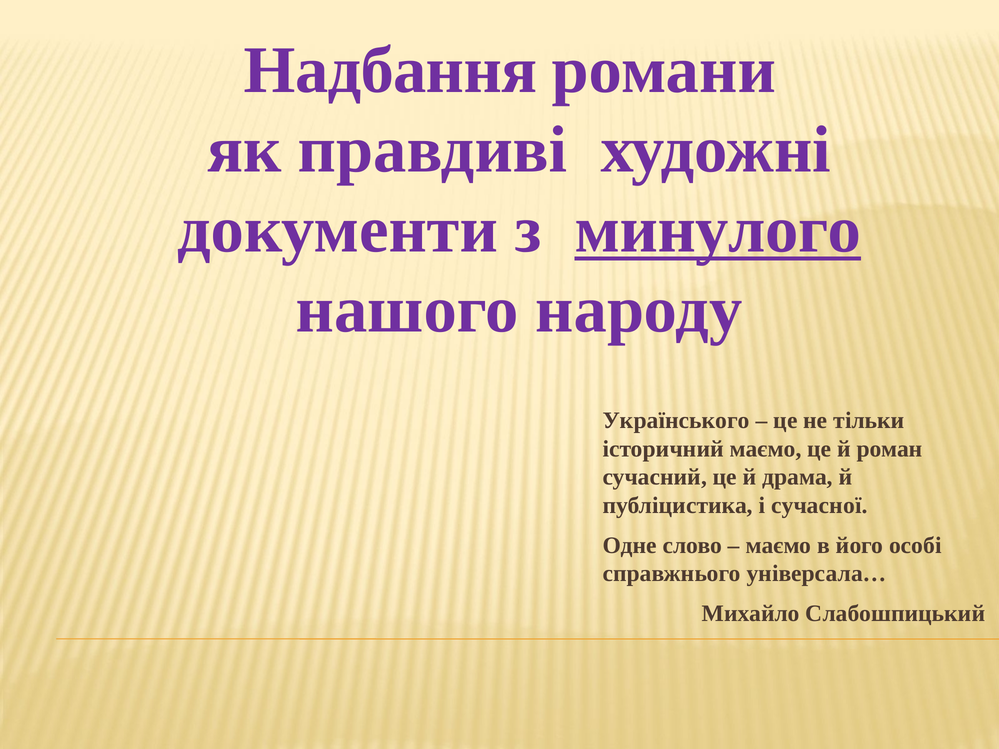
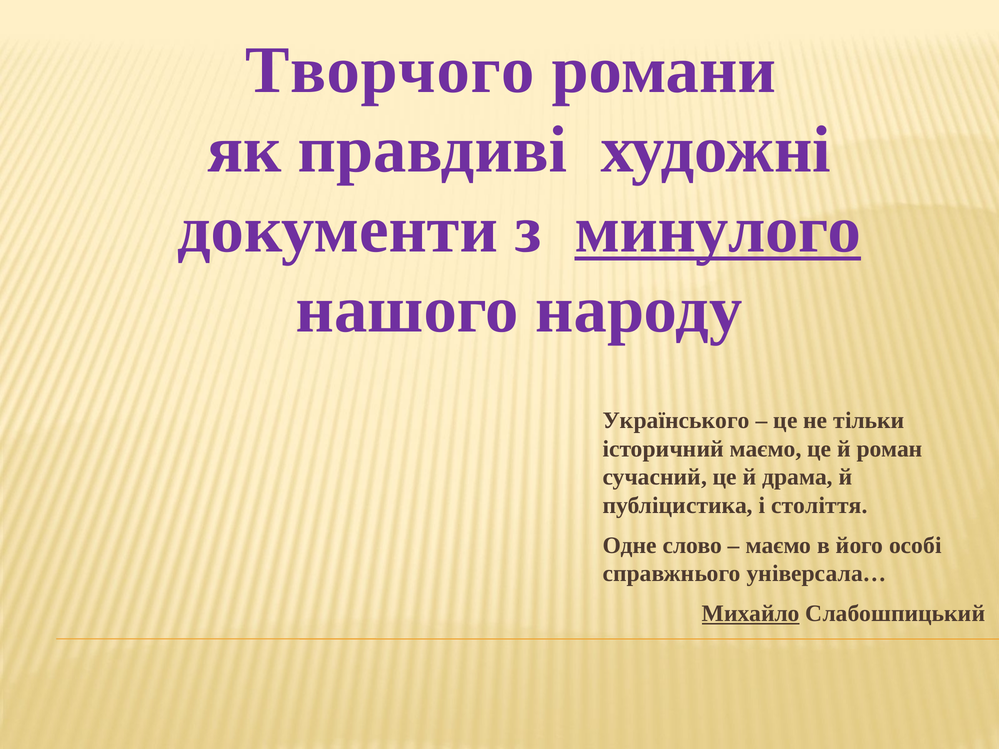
Надбання: Надбання -> Творчого
сучасної: сучасної -> століття
Михайло underline: none -> present
